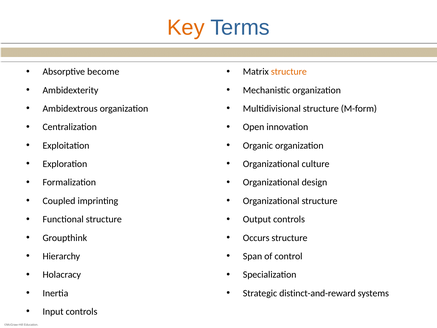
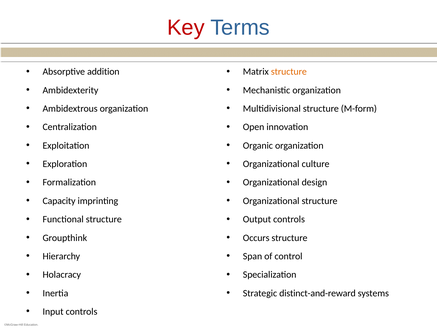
Key colour: orange -> red
become: become -> addition
Coupled: Coupled -> Capacity
